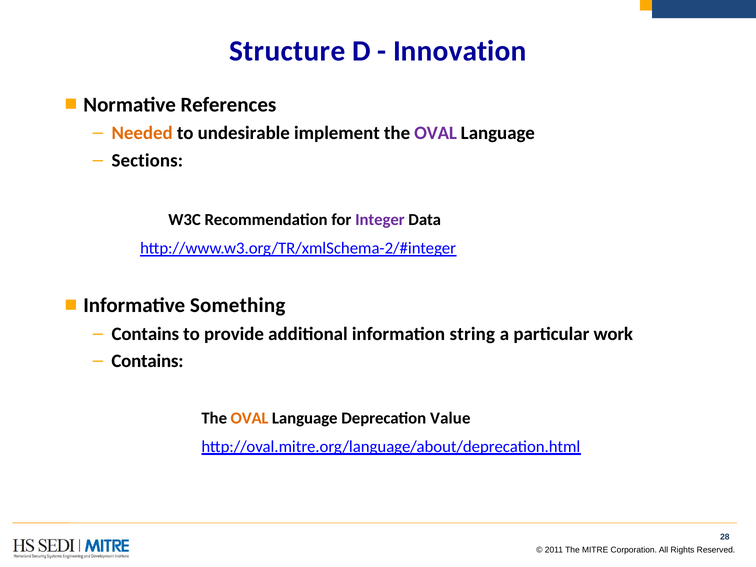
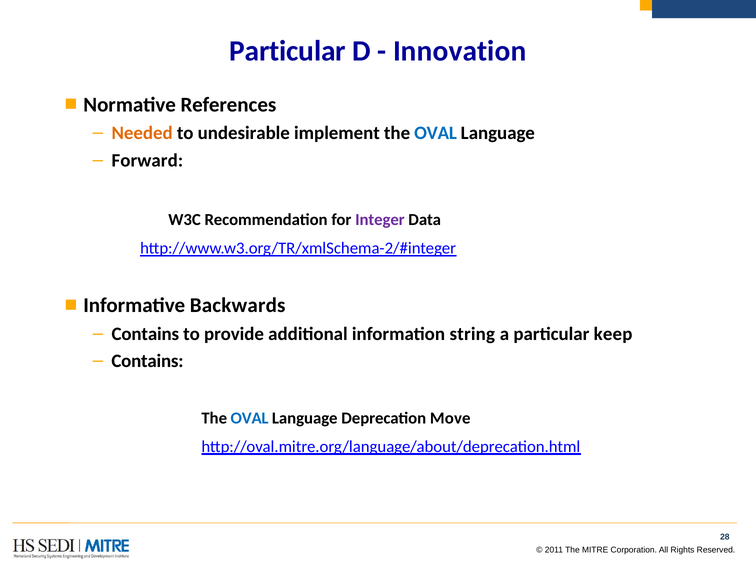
Structure at (287, 51): Structure -> Particular
OVAL at (436, 133) colour: purple -> blue
Sections: Sections -> Forward
Something: Something -> Backwards
work: work -> keep
OVAL at (250, 418) colour: orange -> blue
Value: Value -> Move
